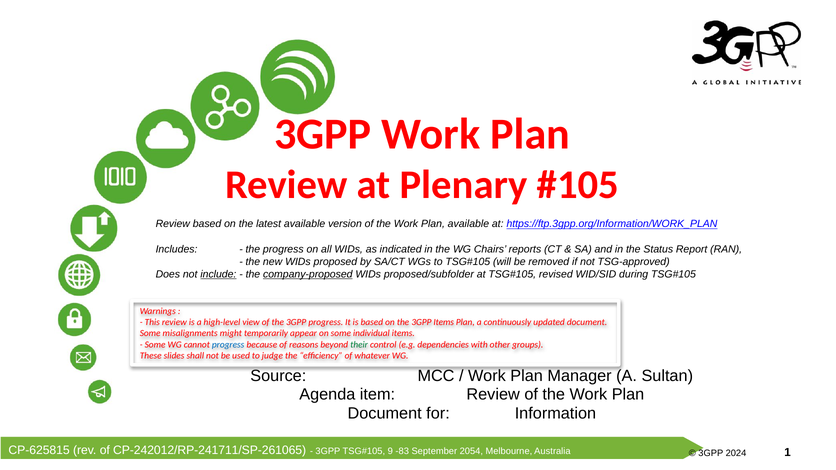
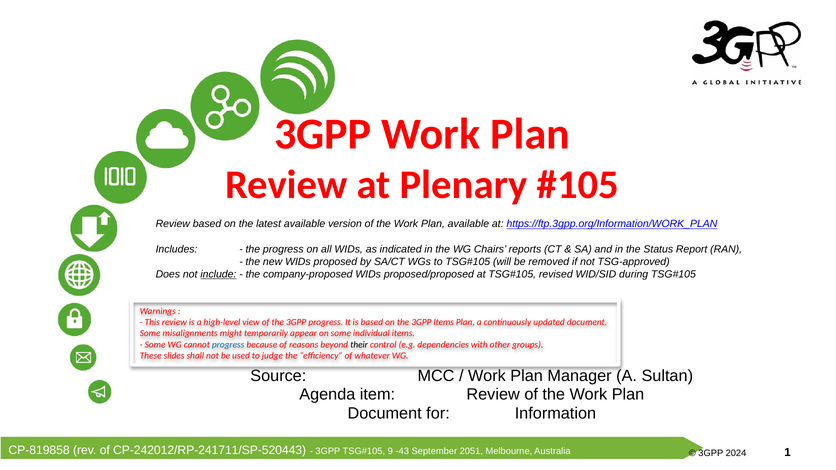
company-proposed underline: present -> none
proposed/subfolder: proposed/subfolder -> proposed/proposed
their colour: green -> black
CP-625815: CP-625815 -> CP-819858
CP-242012/RP-241711/SP-261065: CP-242012/RP-241711/SP-261065 -> CP-242012/RP-241711/SP-520443
-83: -83 -> -43
2054: 2054 -> 2051
